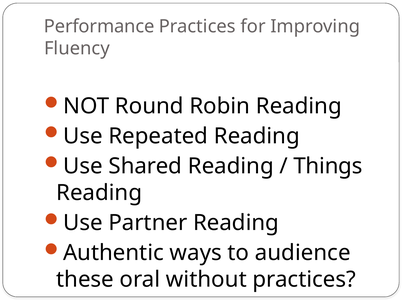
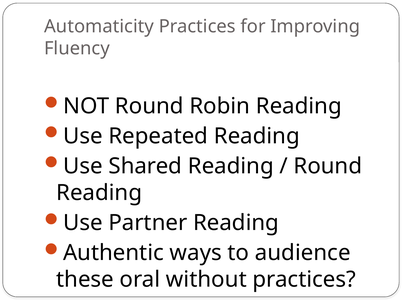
Performance: Performance -> Automaticity
Things at (328, 166): Things -> Round
